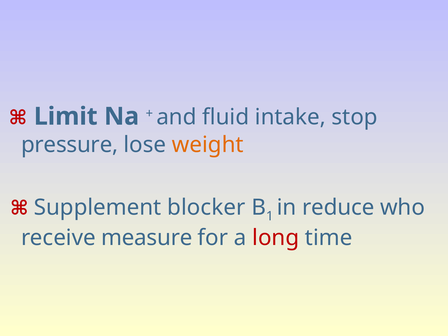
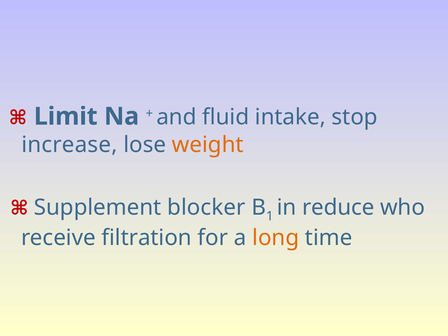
pressure: pressure -> increase
measure: measure -> filtration
long colour: red -> orange
